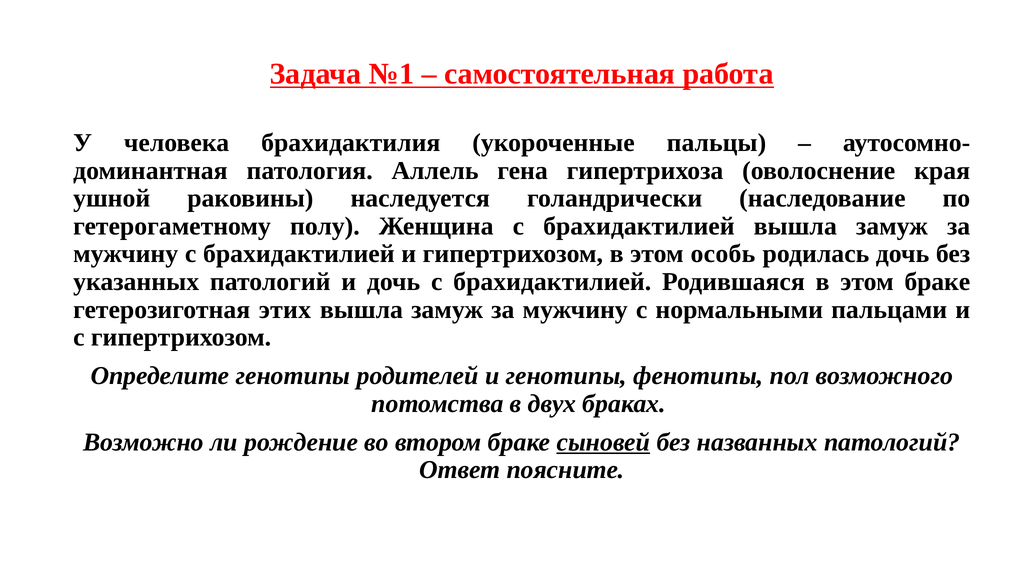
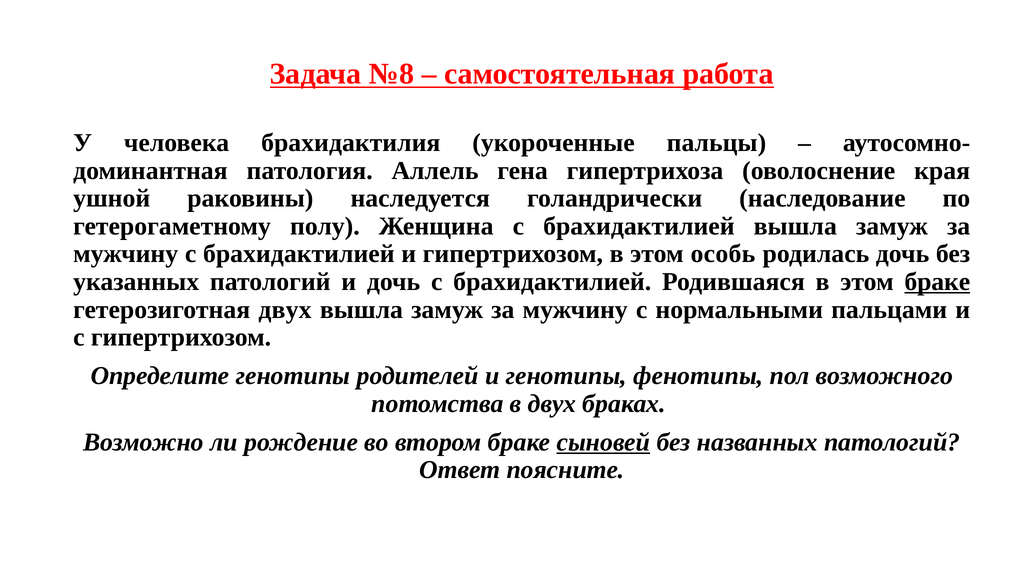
№1: №1 -> №8
браке at (937, 282) underline: none -> present
гетерозиготная этих: этих -> двух
